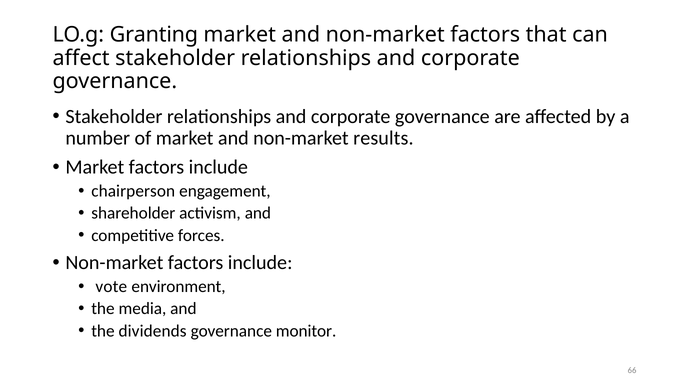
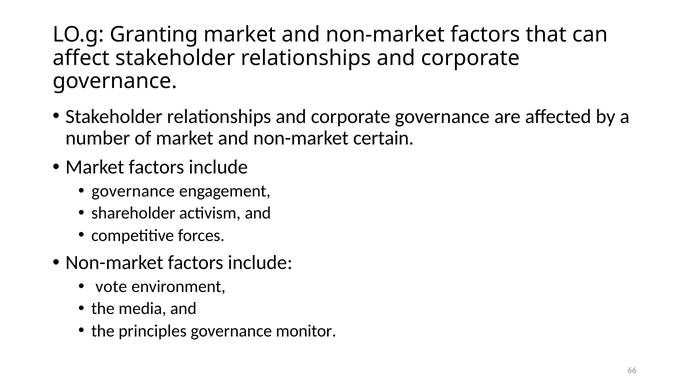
results: results -> certain
chairperson at (133, 191): chairperson -> governance
dividends: dividends -> principles
